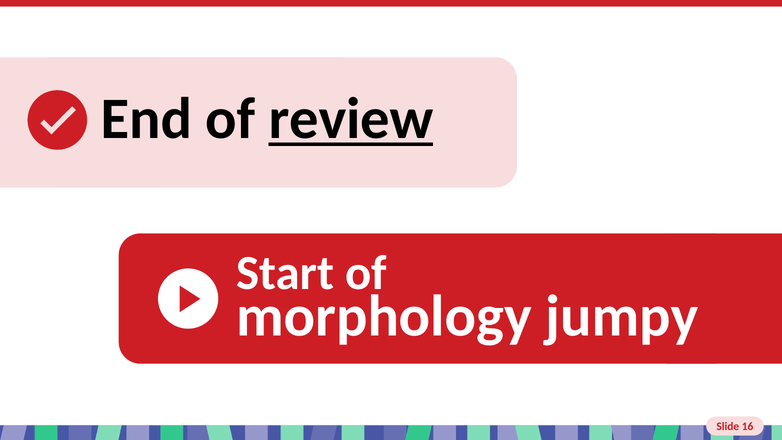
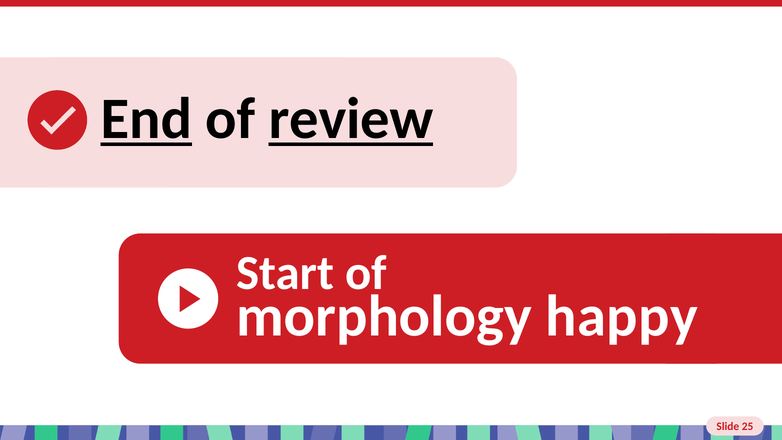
End at (146, 119) underline: none -> present
jumpy: jumpy -> happy
16: 16 -> 25
